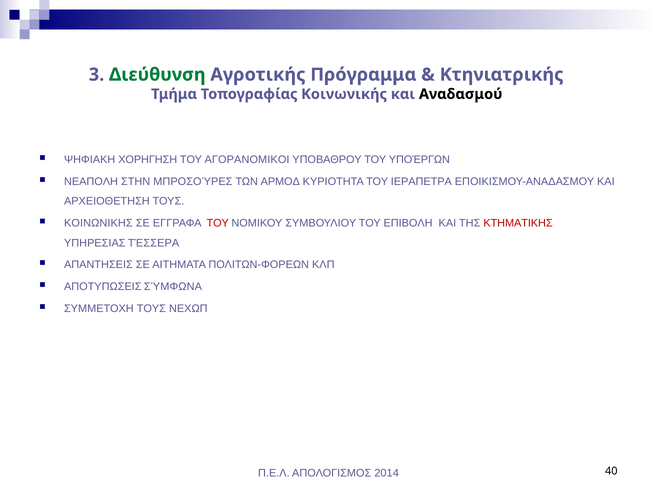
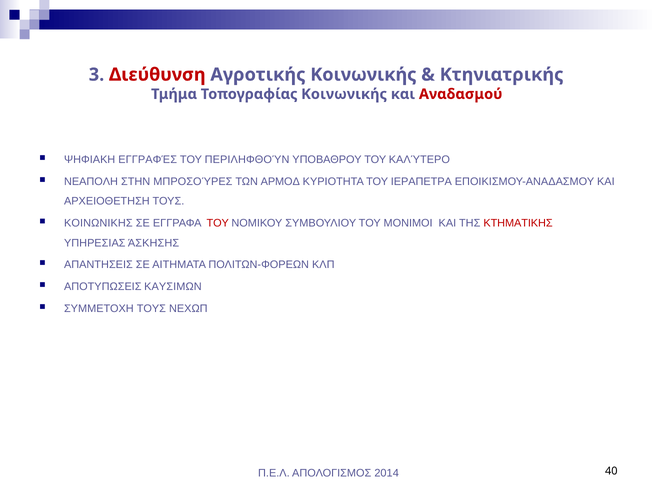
Διεύθυνση colour: green -> red
Αγροτικής Πρόγραμμα: Πρόγραμμα -> Κοινωνικής
Αναδασμού colour: black -> red
ΧΟΡΗΓΗΣΗ: ΧΟΡΗΓΗΣΗ -> ΕΓΓΡΑΦΈΣ
ΑΓΟΡΑΝΟΜΙΚΟΙ: ΑΓΟΡΑΝΟΜΙΚΟΙ -> ΠΕΡΙΛΗΦΘΟΎΝ
ΥΠΟΈΡΓΩΝ: ΥΠΟΈΡΓΩΝ -> ΚΑΛΎΤΕΡΟ
ΕΠΙΒΟΛΗ: ΕΠΙΒΟΛΗ -> ΜΟΝΙΜΟΙ
ΤΈΣΣΕΡΑ: ΤΈΣΣΕΡΑ -> ΆΣΚΗΣΗΣ
ΣΎΜΦΩΝΑ: ΣΎΜΦΩΝΑ -> ΚΑΥΣΙΜΩΝ
